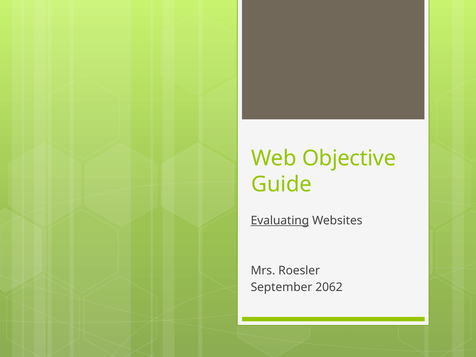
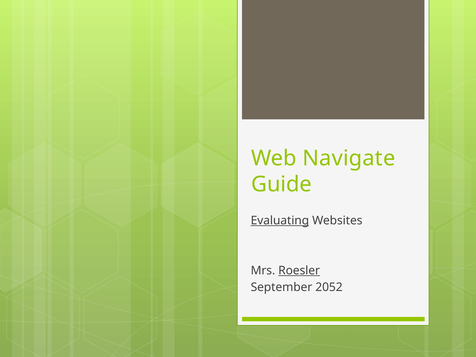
Objective: Objective -> Navigate
Roesler underline: none -> present
2062: 2062 -> 2052
